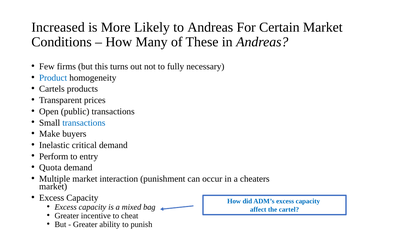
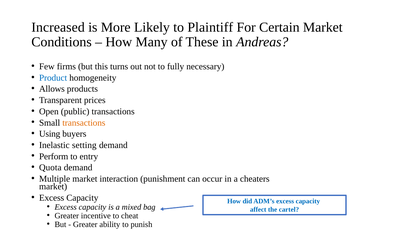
to Andreas: Andreas -> Plaintiff
Cartels: Cartels -> Allows
transactions at (84, 123) colour: blue -> orange
Make: Make -> Using
critical: critical -> setting
